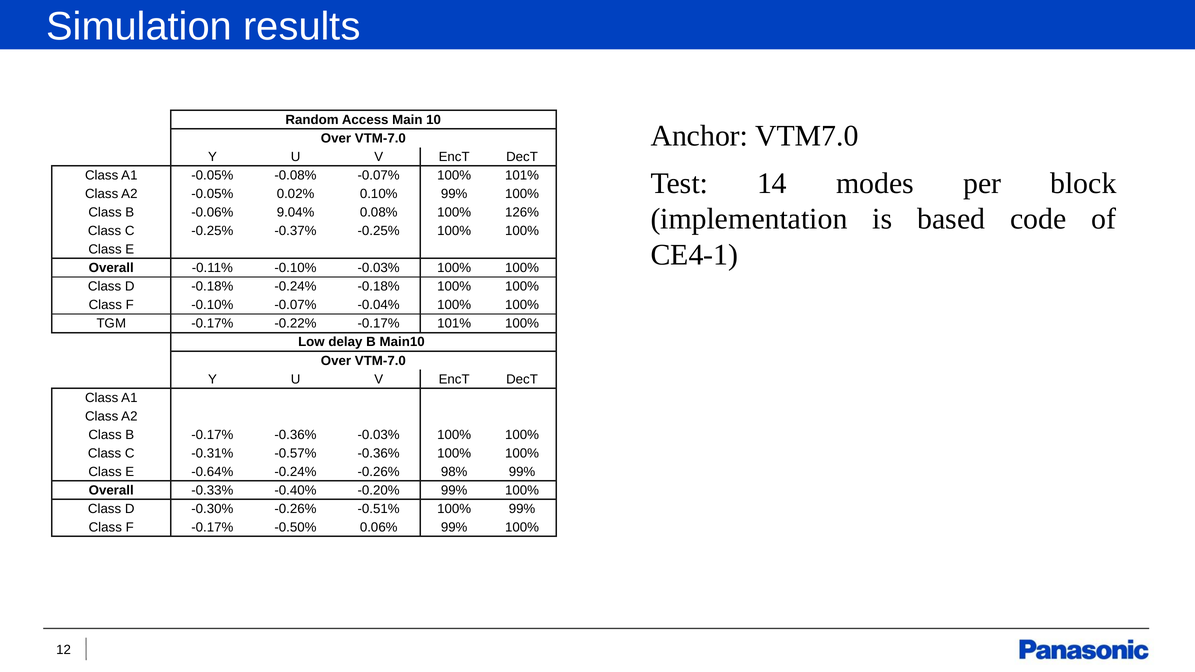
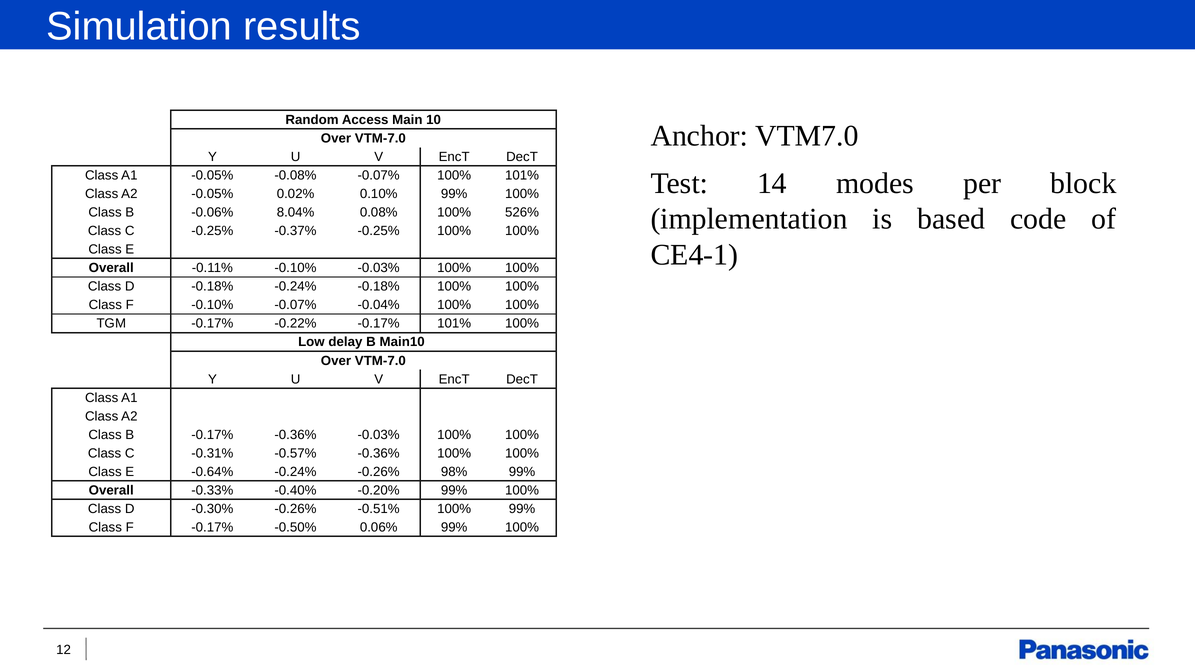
9.04%: 9.04% -> 8.04%
126%: 126% -> 526%
